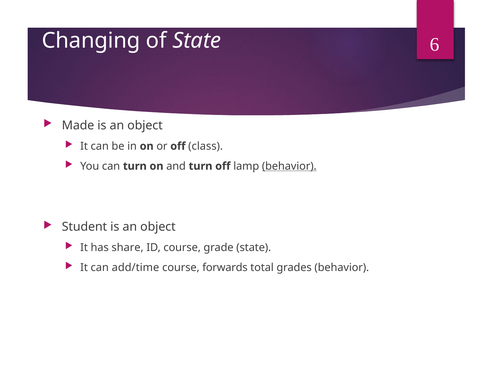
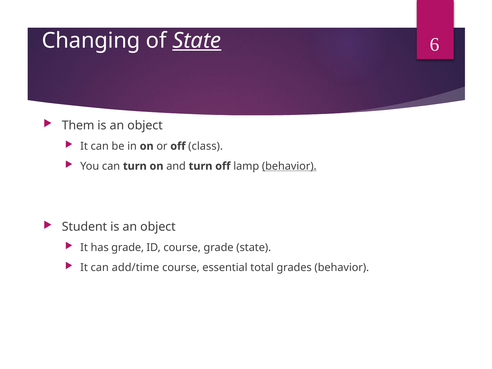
State at (197, 40) underline: none -> present
Made: Made -> Them
has share: share -> grade
forwards: forwards -> essential
